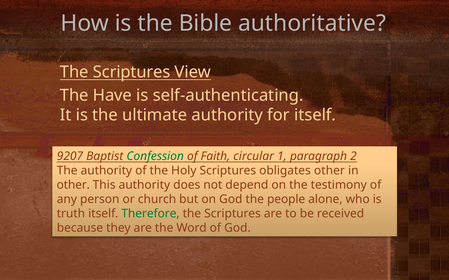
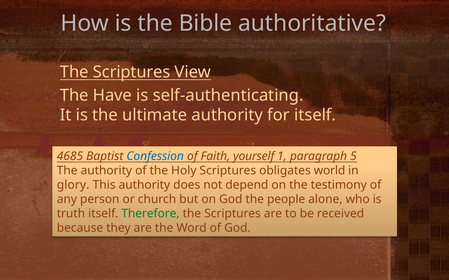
9207: 9207 -> 4685
Confession colour: green -> blue
circular: circular -> yourself
2: 2 -> 5
obligates other: other -> world
other at (73, 185): other -> glory
